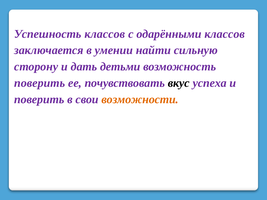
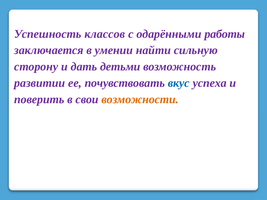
одарёнными классов: классов -> работы
поверить at (40, 83): поверить -> развитии
вкус colour: black -> blue
